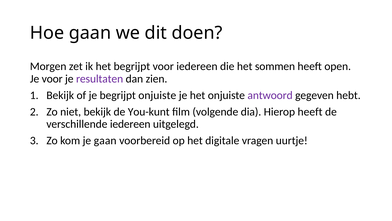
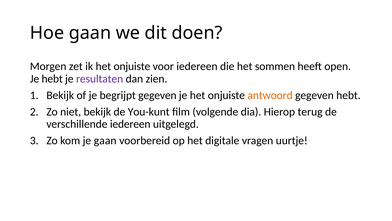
ik het begrijpt: begrijpt -> onjuiste
Je voor: voor -> hebt
begrijpt onjuiste: onjuiste -> gegeven
antwoord colour: purple -> orange
Hierop heeft: heeft -> terug
